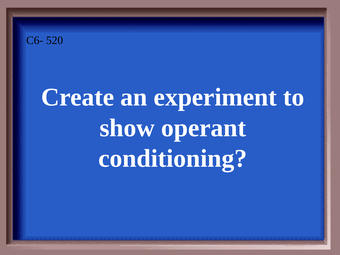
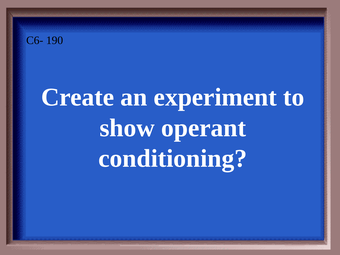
520: 520 -> 190
